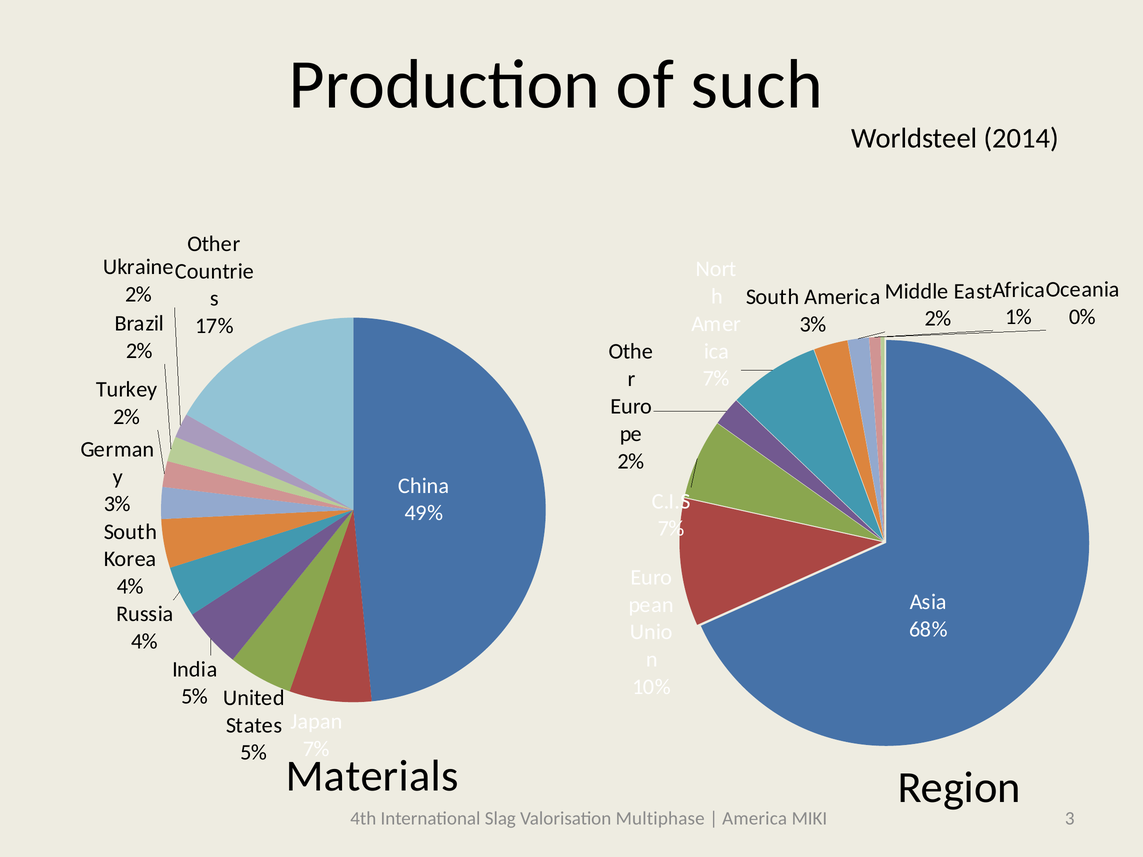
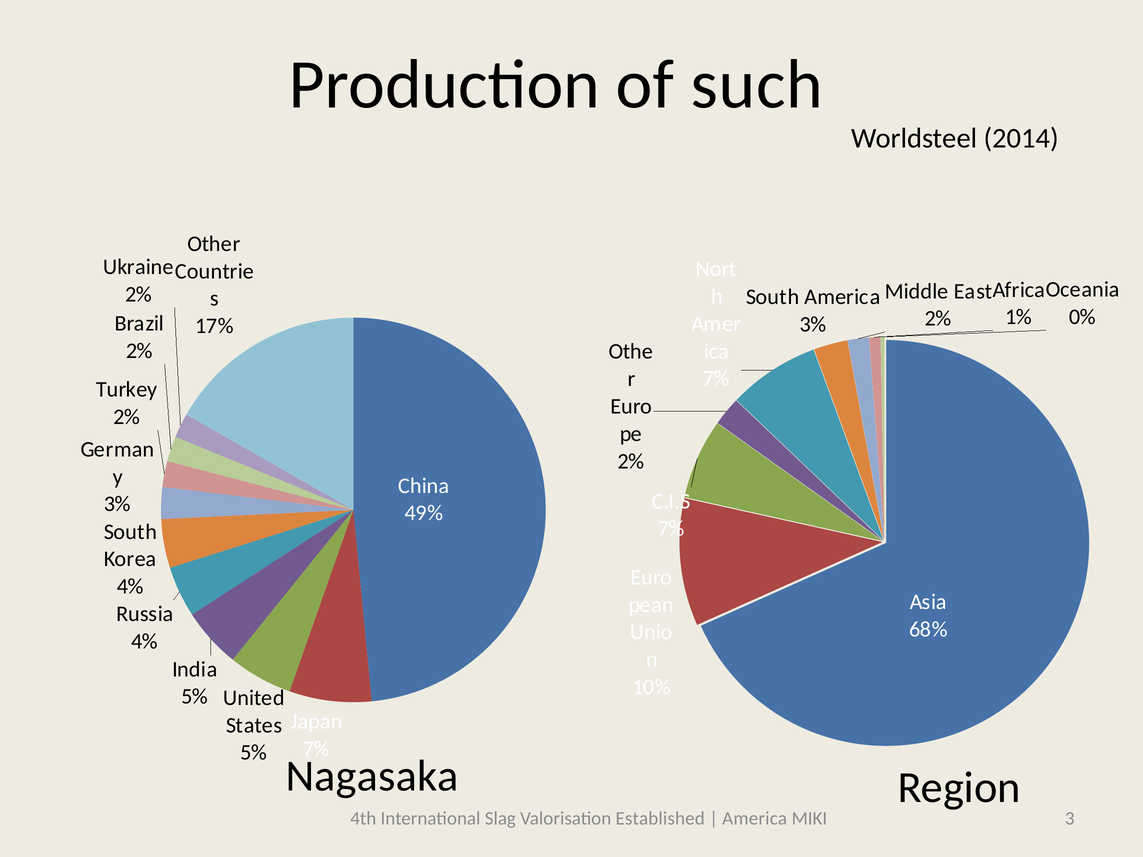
Materials: Materials -> Nagasaka
Multiphase: Multiphase -> Established
